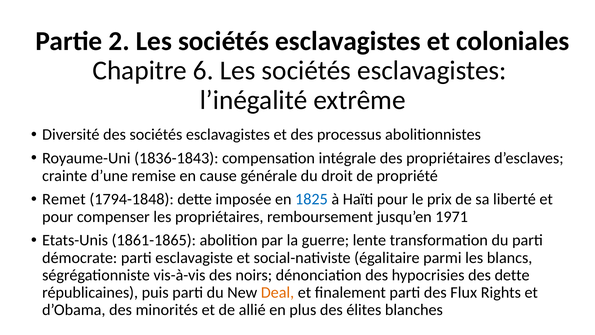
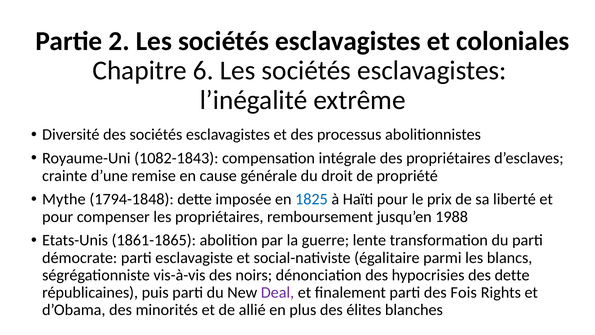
1836-1843: 1836-1843 -> 1082-1843
Remet: Remet -> Mythe
1971: 1971 -> 1988
Deal colour: orange -> purple
Flux: Flux -> Fois
